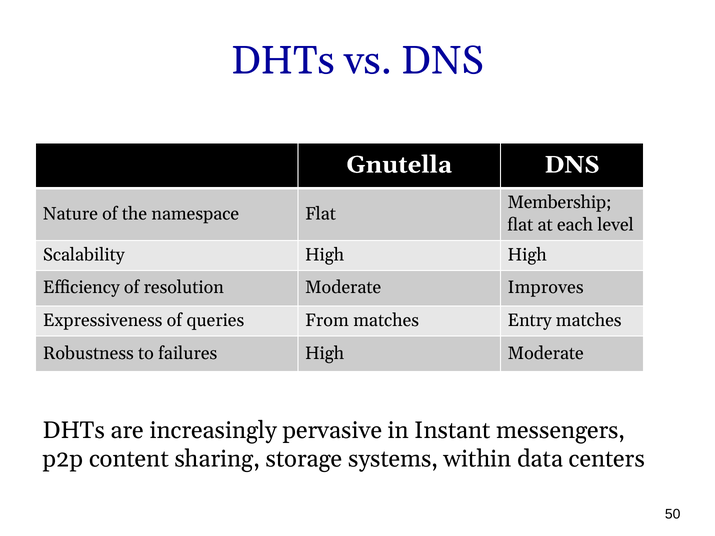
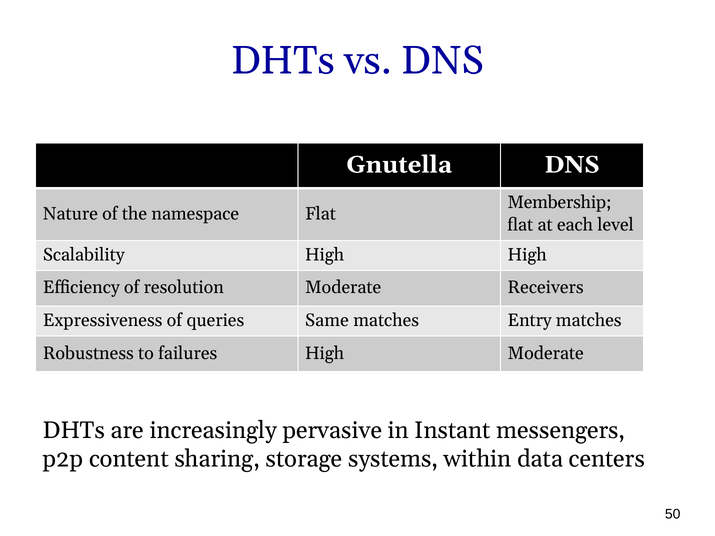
Improves: Improves -> Receivers
From: From -> Same
